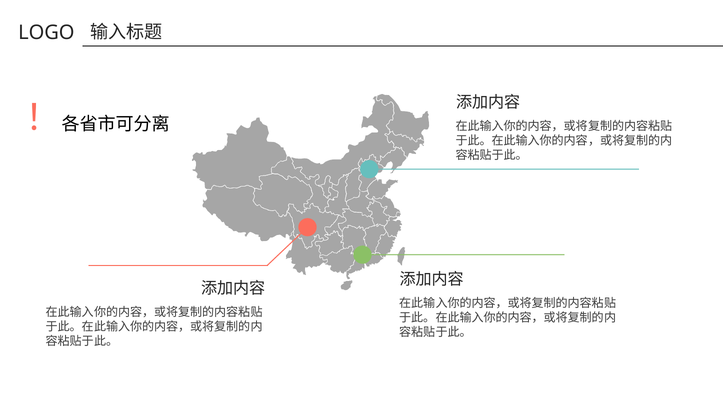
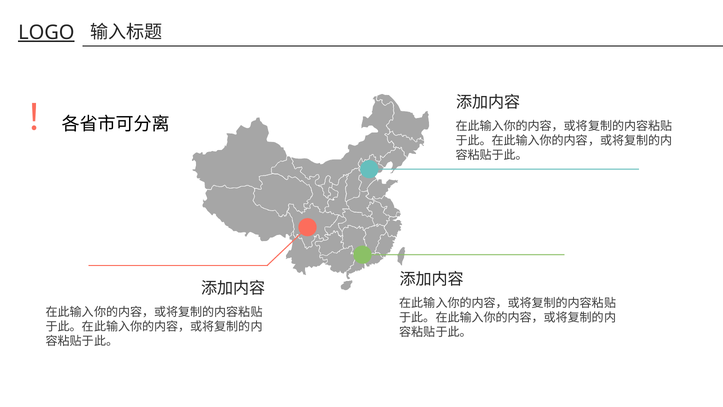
LOGO underline: none -> present
